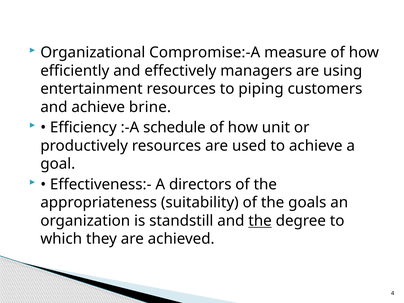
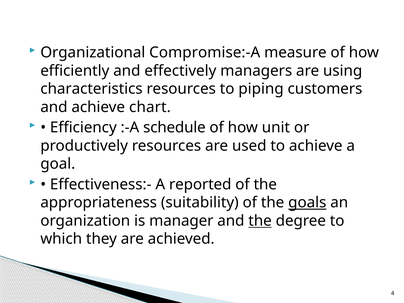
entertainment: entertainment -> characteristics
brine: brine -> chart
directors: directors -> reported
goals underline: none -> present
standstill: standstill -> manager
